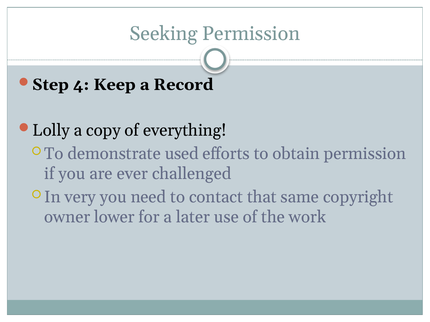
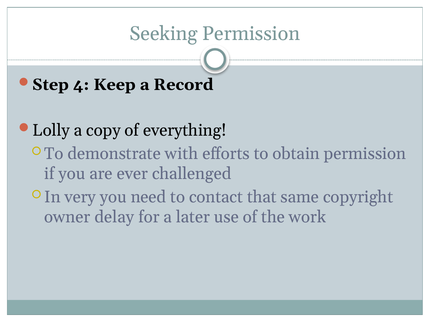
used: used -> with
lower: lower -> delay
